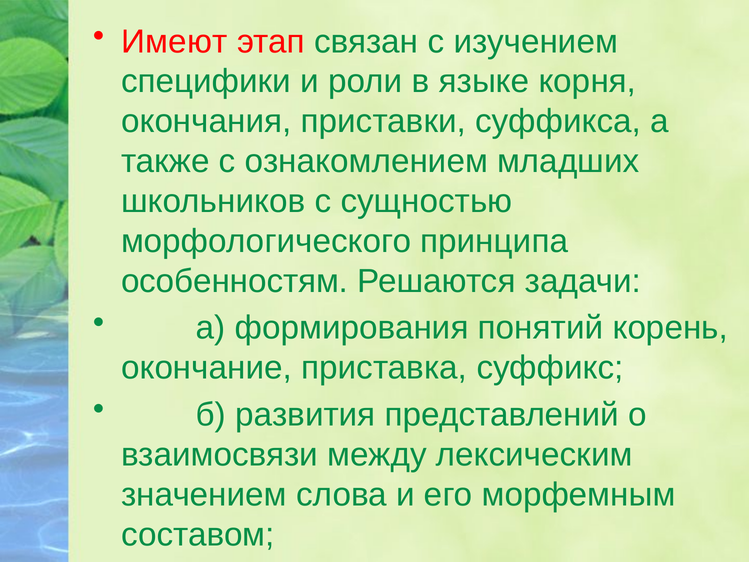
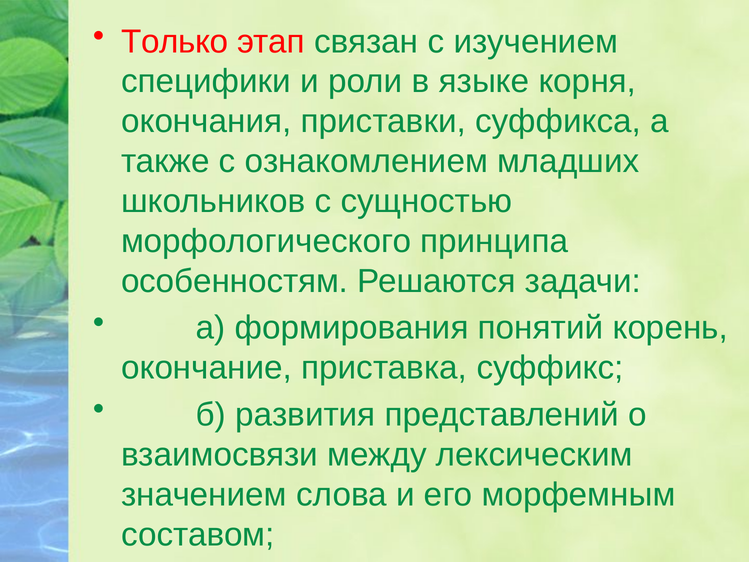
Имеют: Имеют -> Только
